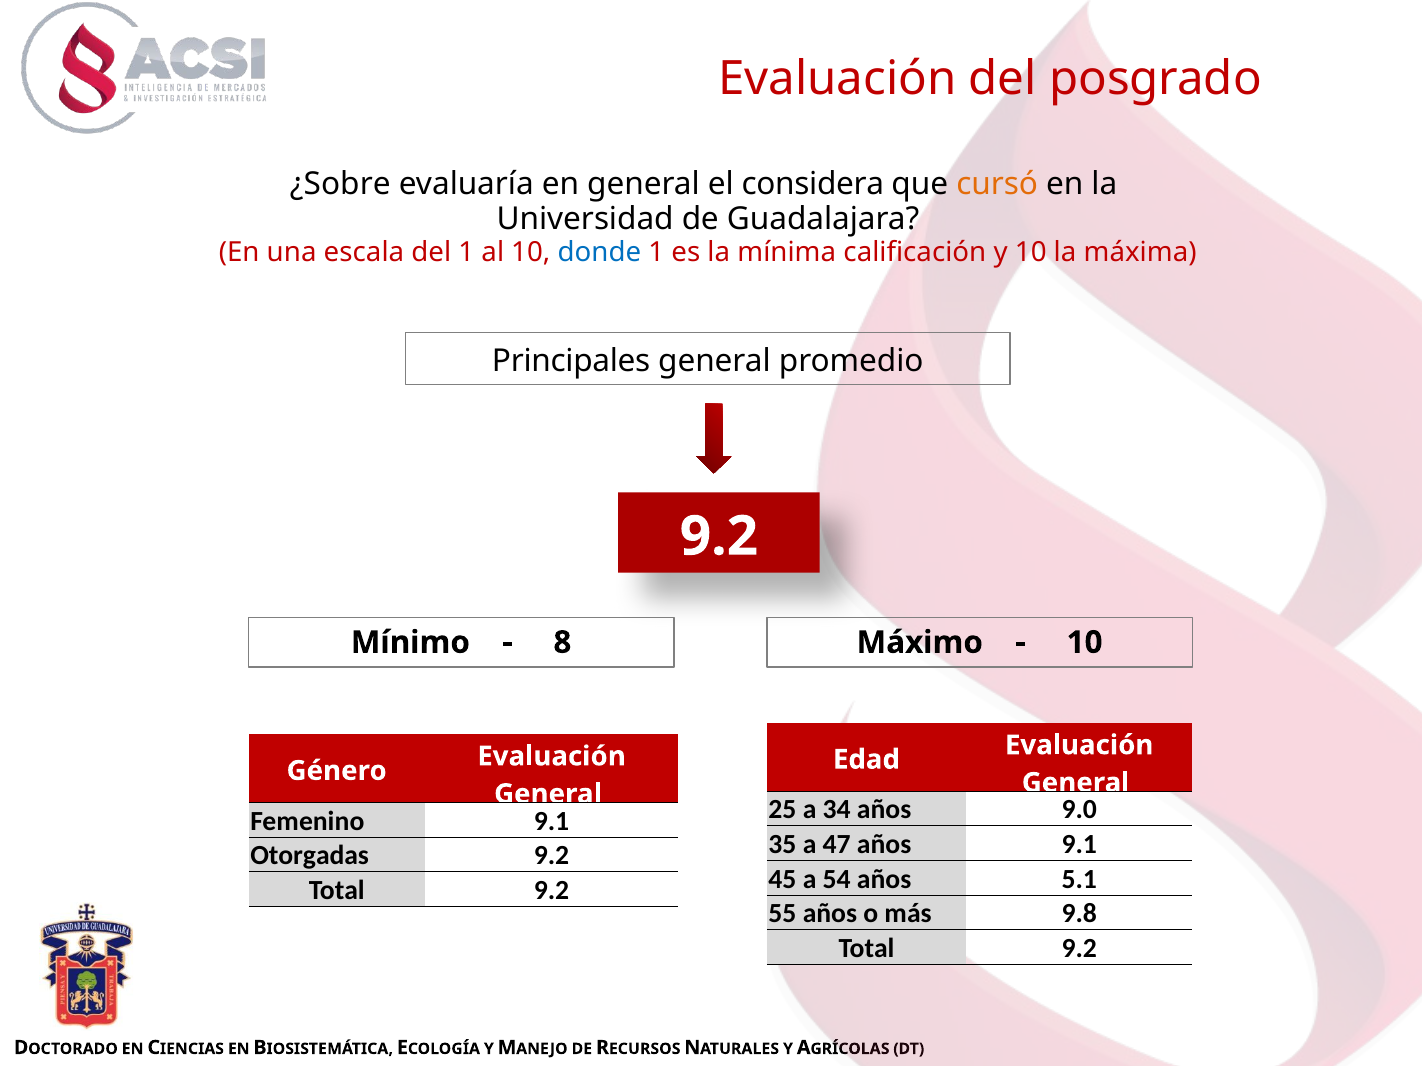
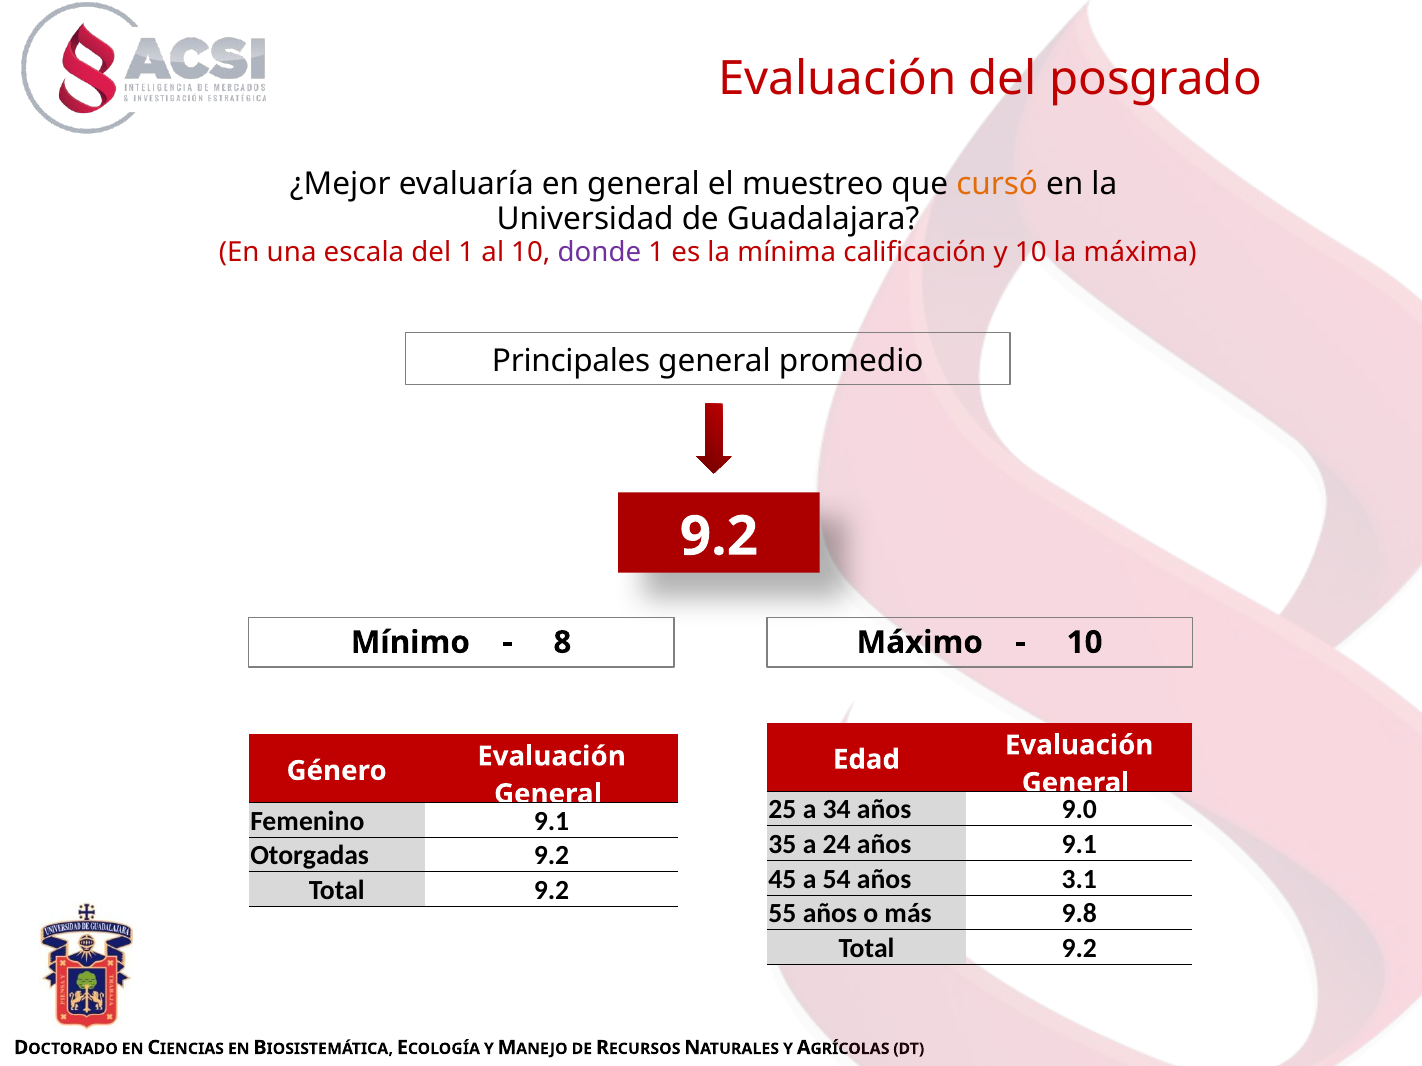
¿Sobre: ¿Sobre -> ¿Mejor
considera: considera -> muestreo
donde colour: blue -> purple
47: 47 -> 24
5.1: 5.1 -> 3.1
